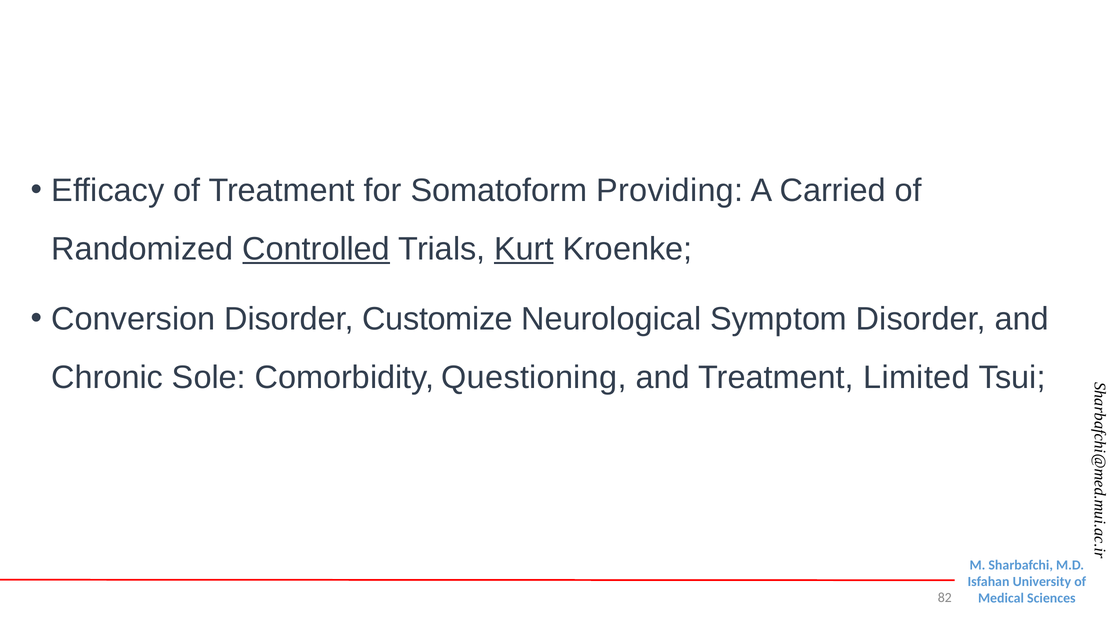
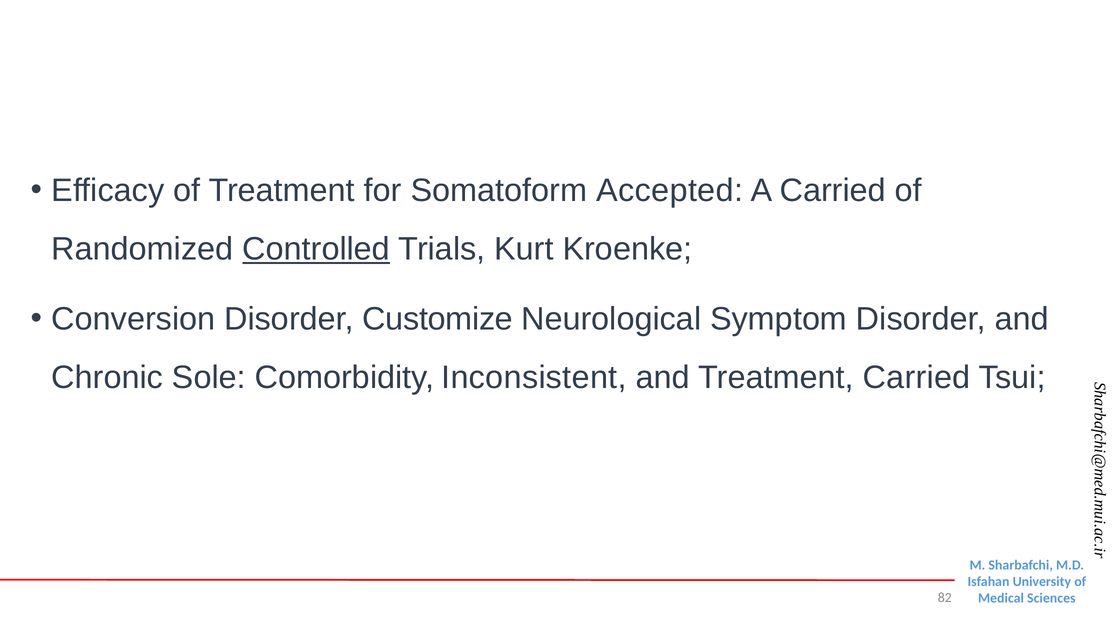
Providing: Providing -> Accepted
Kurt underline: present -> none
Questioning: Questioning -> Inconsistent
Treatment Limited: Limited -> Carried
